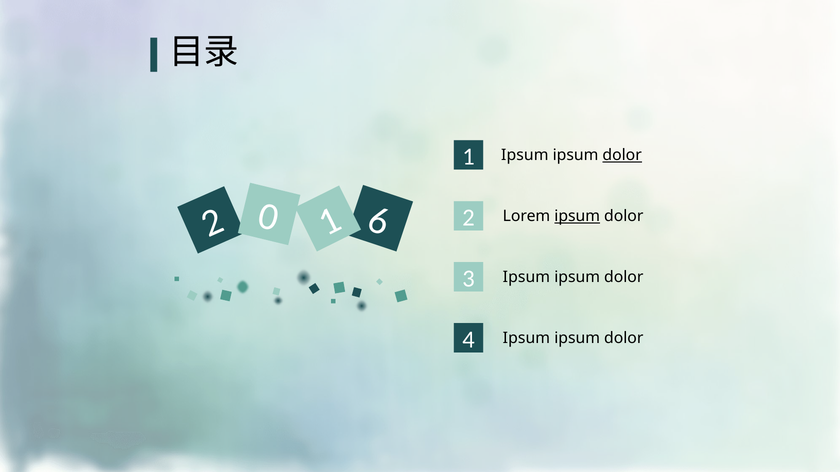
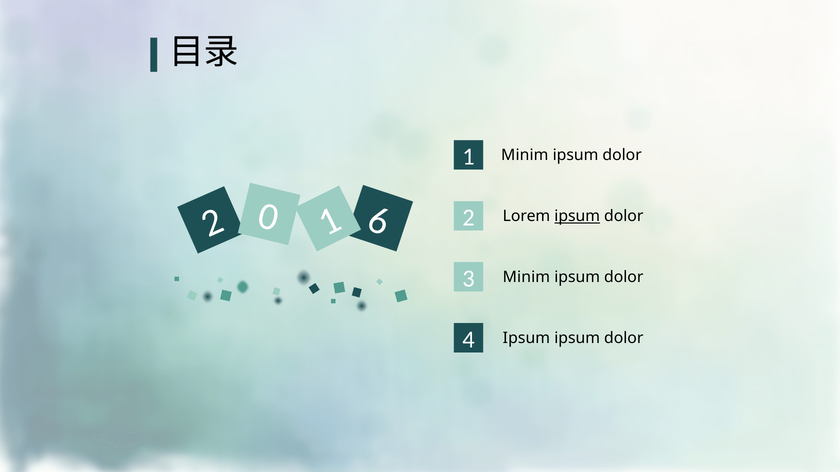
Ipsum at (525, 155): Ipsum -> Minim
dolor at (622, 155) underline: present -> none
Ipsum at (526, 277): Ipsum -> Minim
